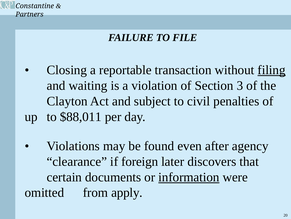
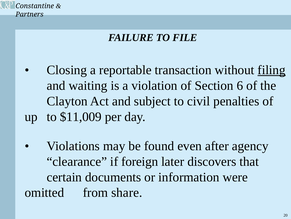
3: 3 -> 6
$88,011: $88,011 -> $11,009
information underline: present -> none
apply: apply -> share
